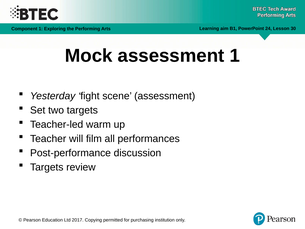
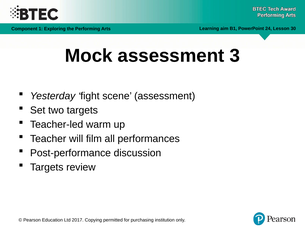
assessment 1: 1 -> 3
